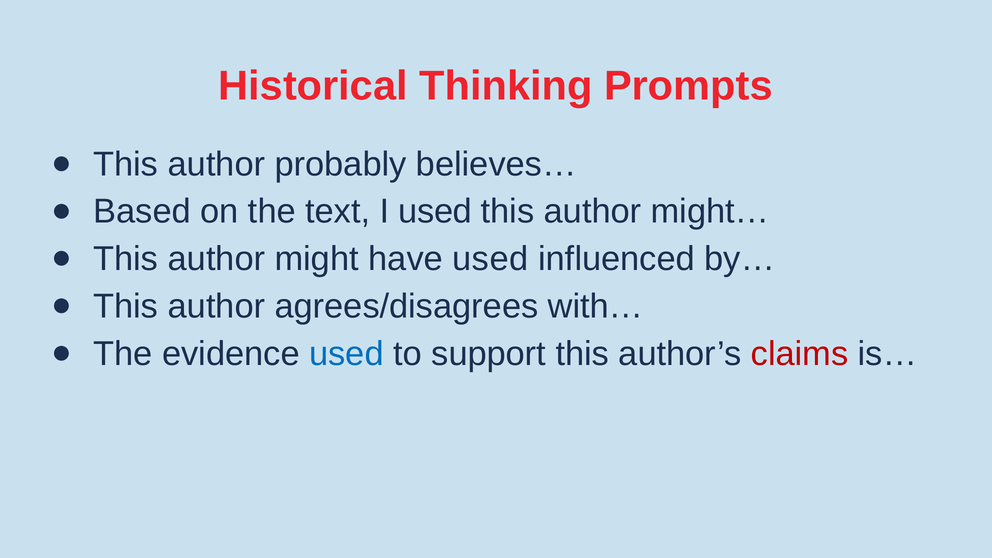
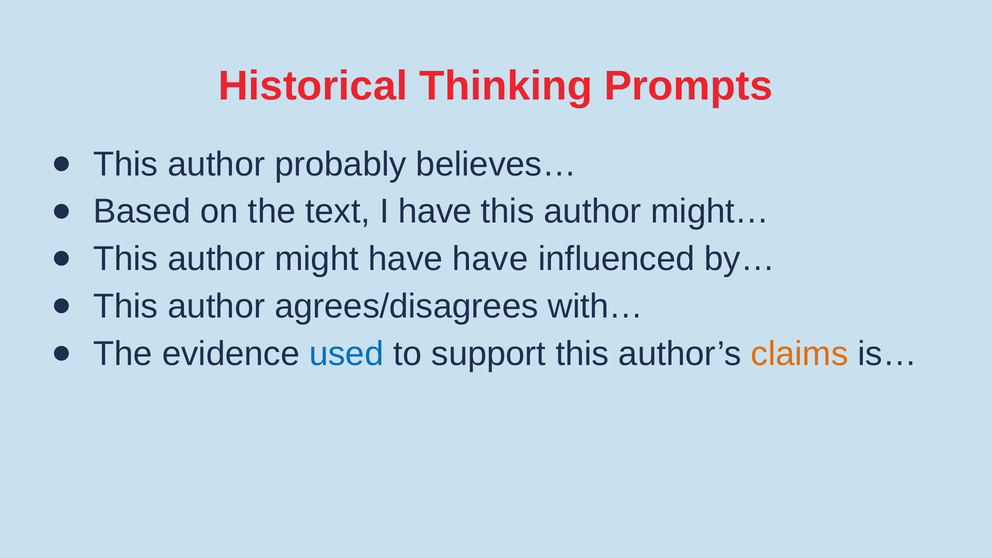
I used: used -> have
have used: used -> have
claims colour: red -> orange
